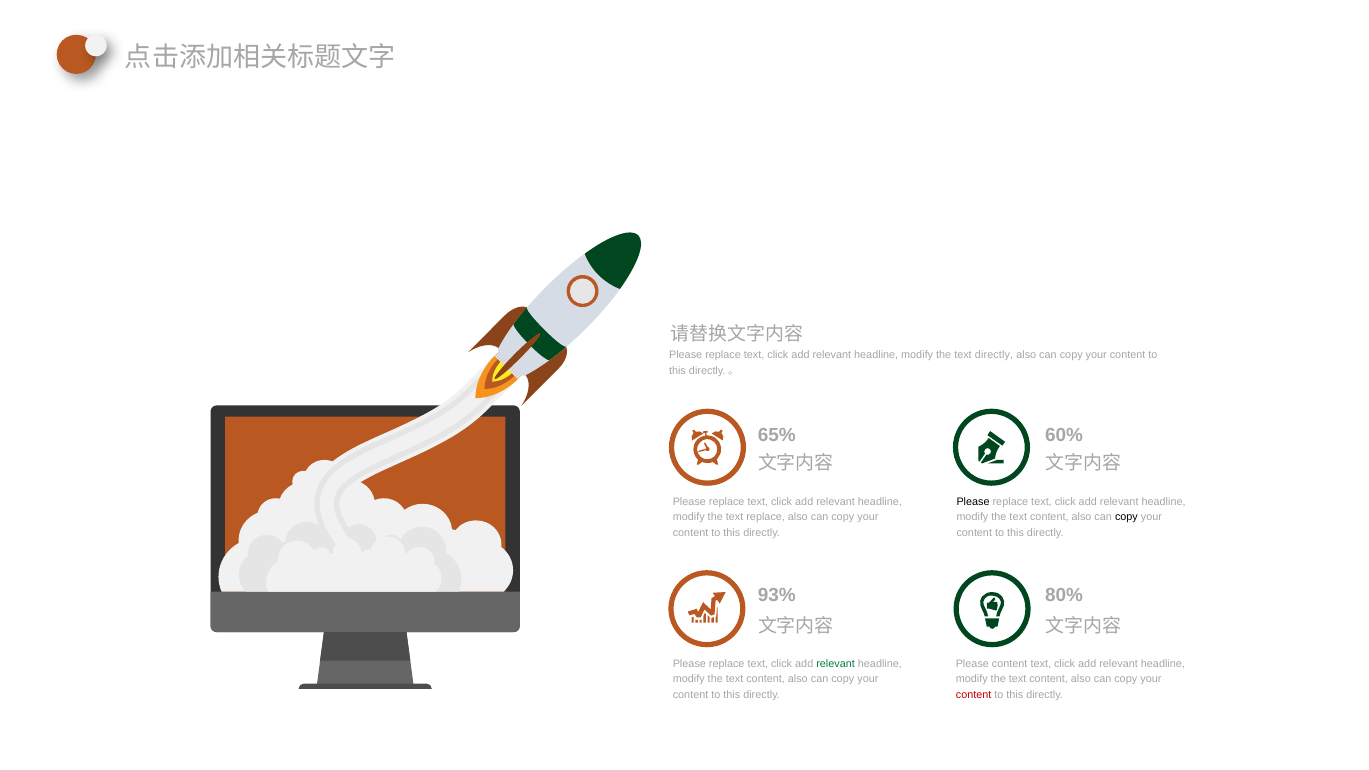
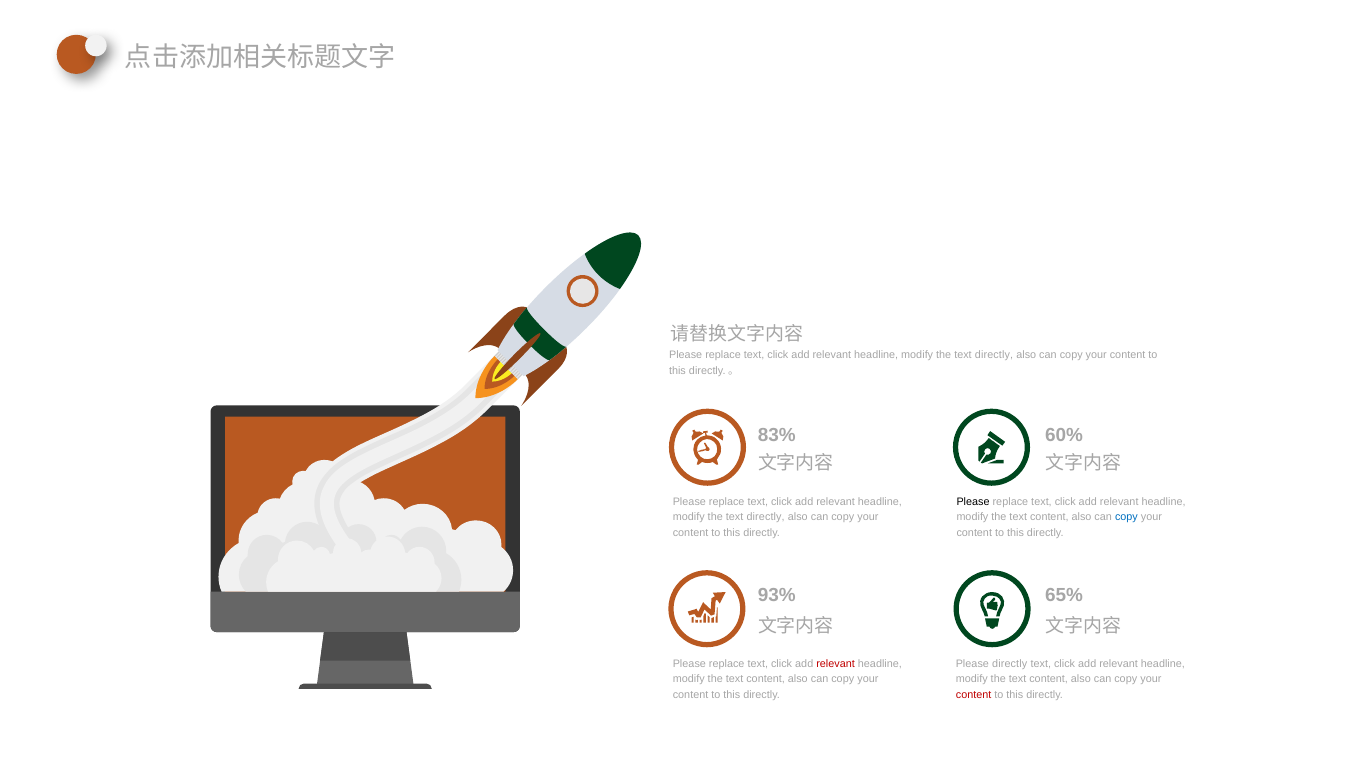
65%: 65% -> 83%
replace at (766, 517): replace -> directly
copy at (1126, 517) colour: black -> blue
80%: 80% -> 65%
relevant at (836, 664) colour: green -> red
Please content: content -> directly
